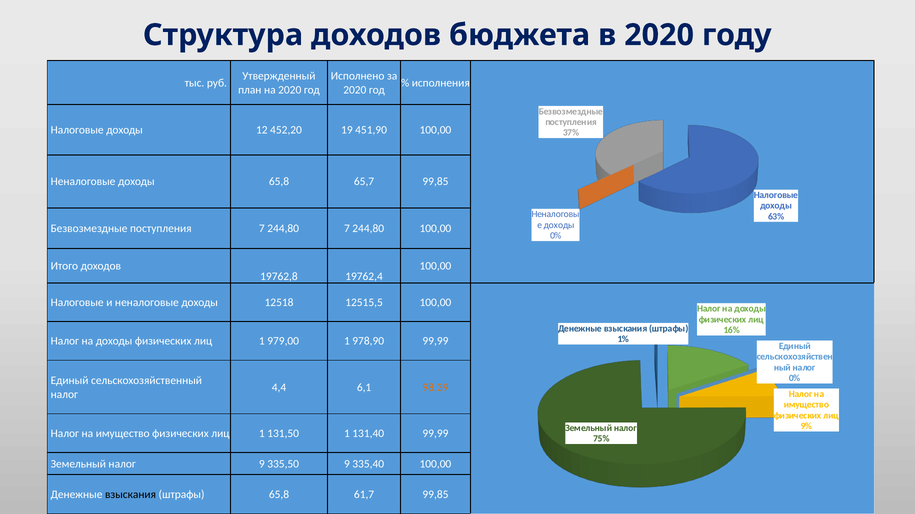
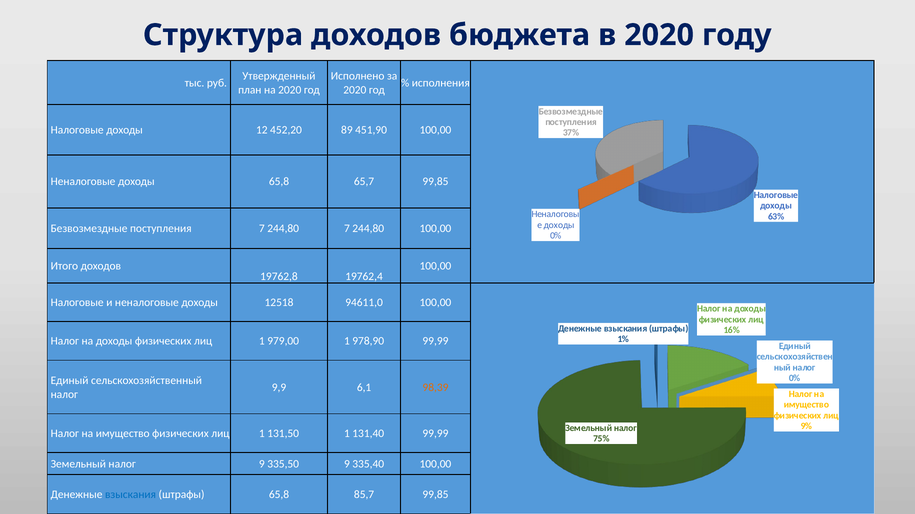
19: 19 -> 89
12515,5: 12515,5 -> 94611,0
4,4: 4,4 -> 9,9
взыскания at (131, 495) colour: black -> blue
61,7: 61,7 -> 85,7
